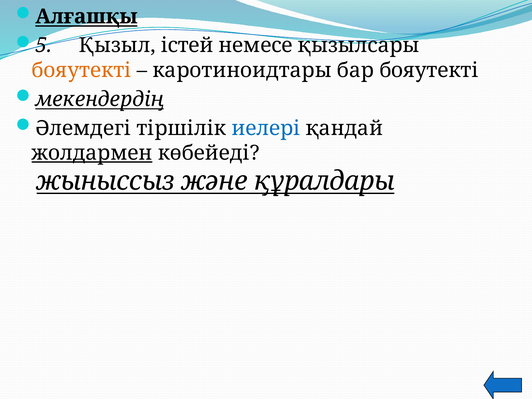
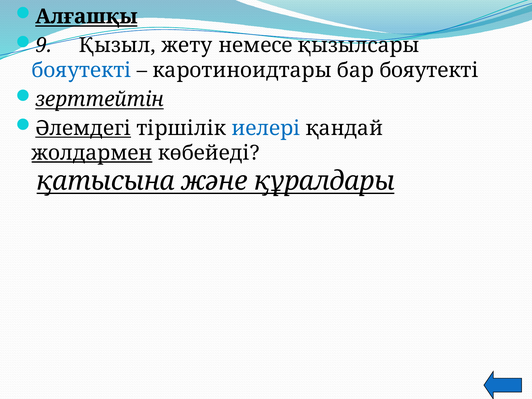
5: 5 -> 9
істей: істей -> жету
бояутекті at (82, 70) colour: orange -> blue
мекендердің: мекендердің -> зерттейтін
Әлемдегі underline: none -> present
жыныссыз: жыныссыз -> қатысына
